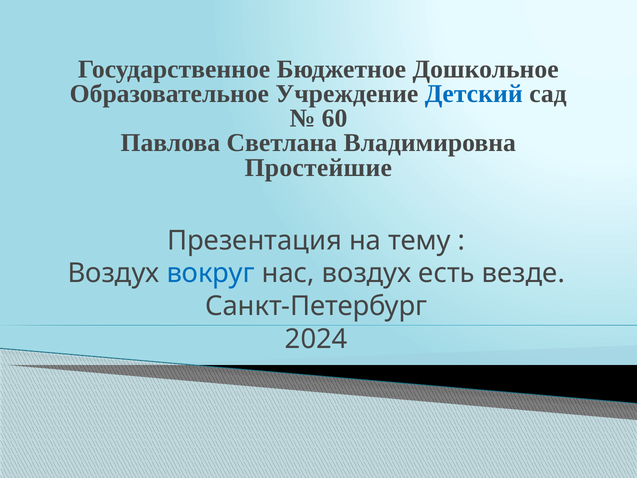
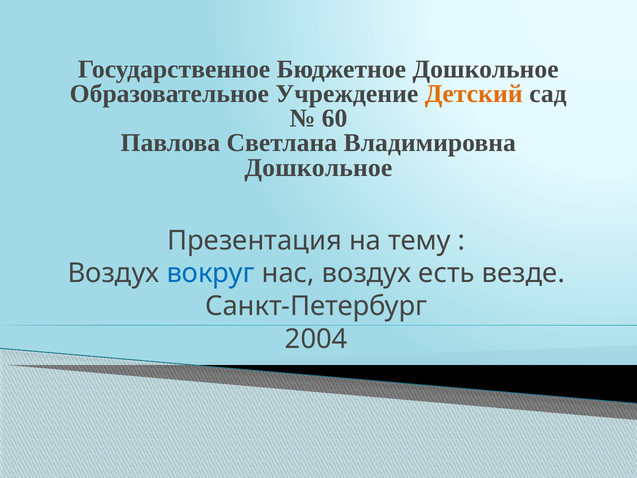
Детский colour: blue -> orange
Простейшие at (318, 168): Простейшие -> Дошкольное
2024: 2024 -> 2004
